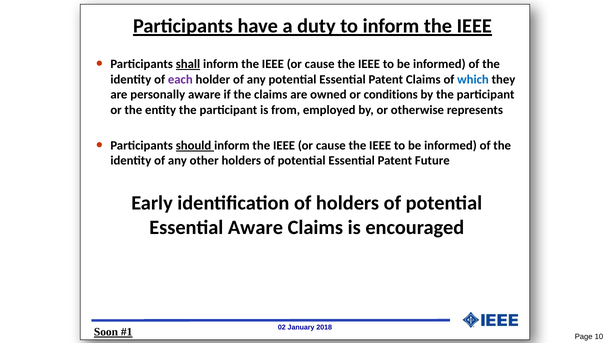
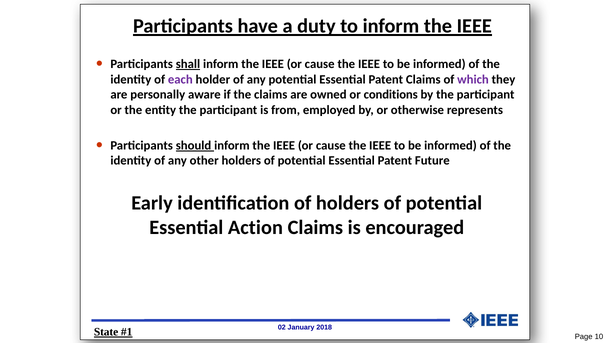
which colour: blue -> purple
Essential Aware: Aware -> Action
Soon: Soon -> State
